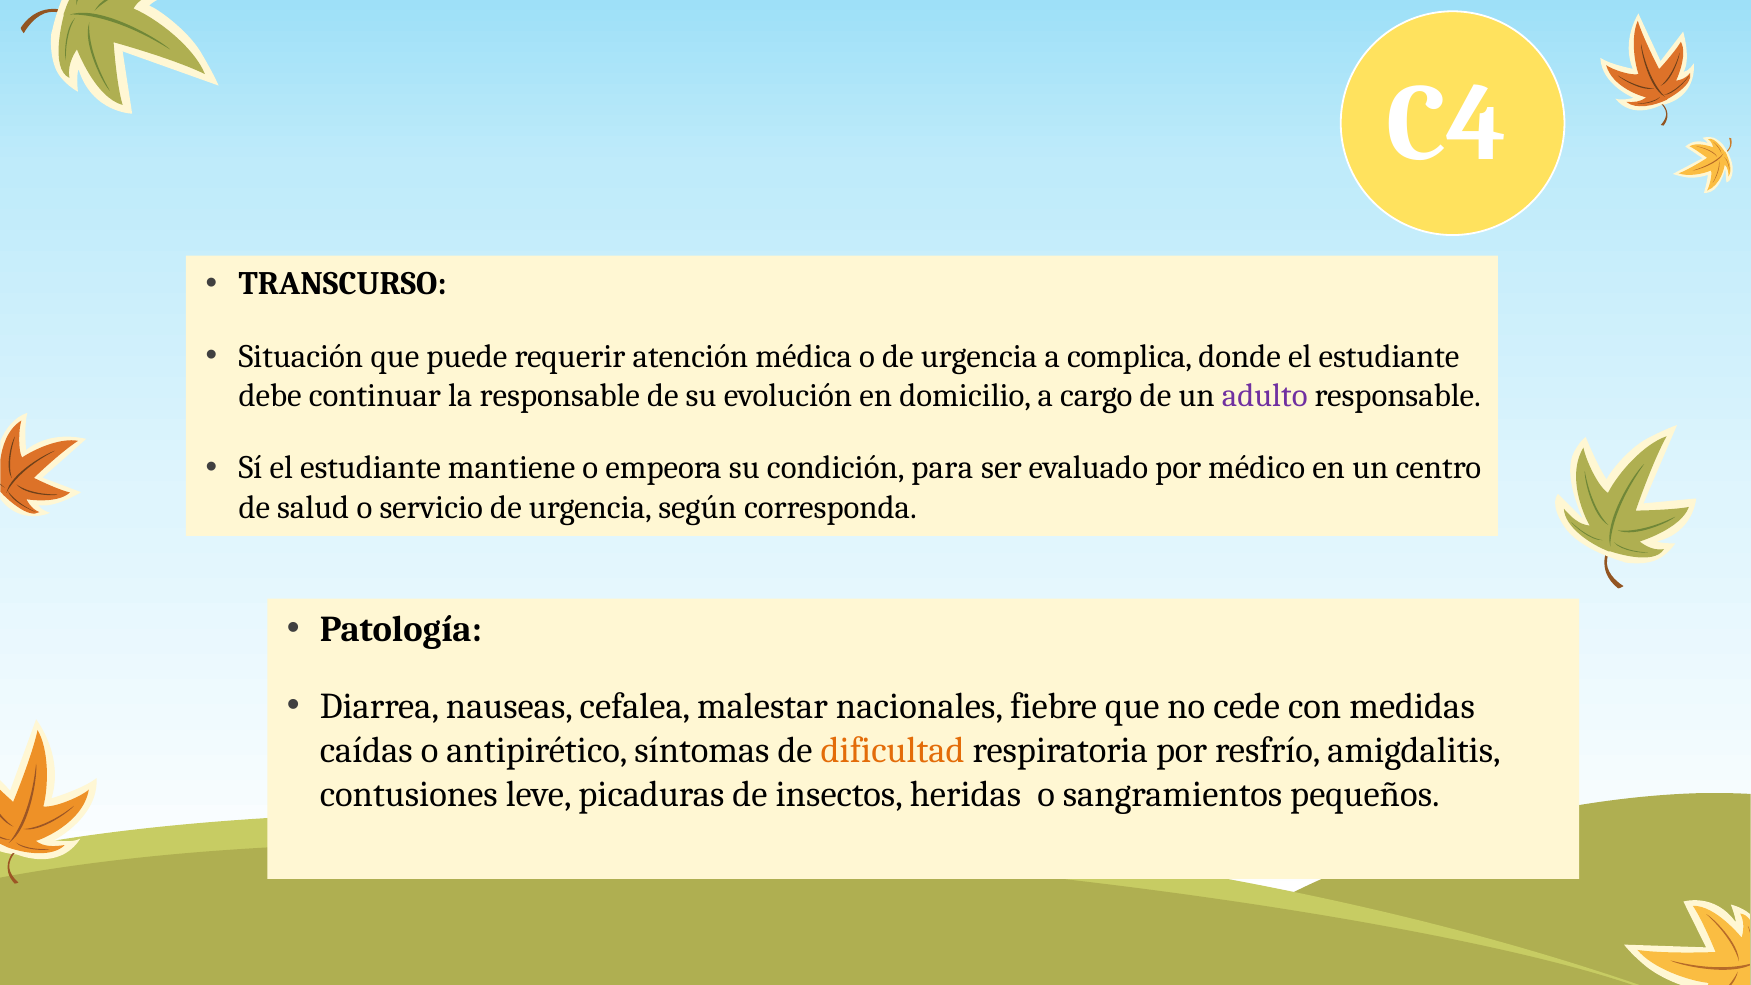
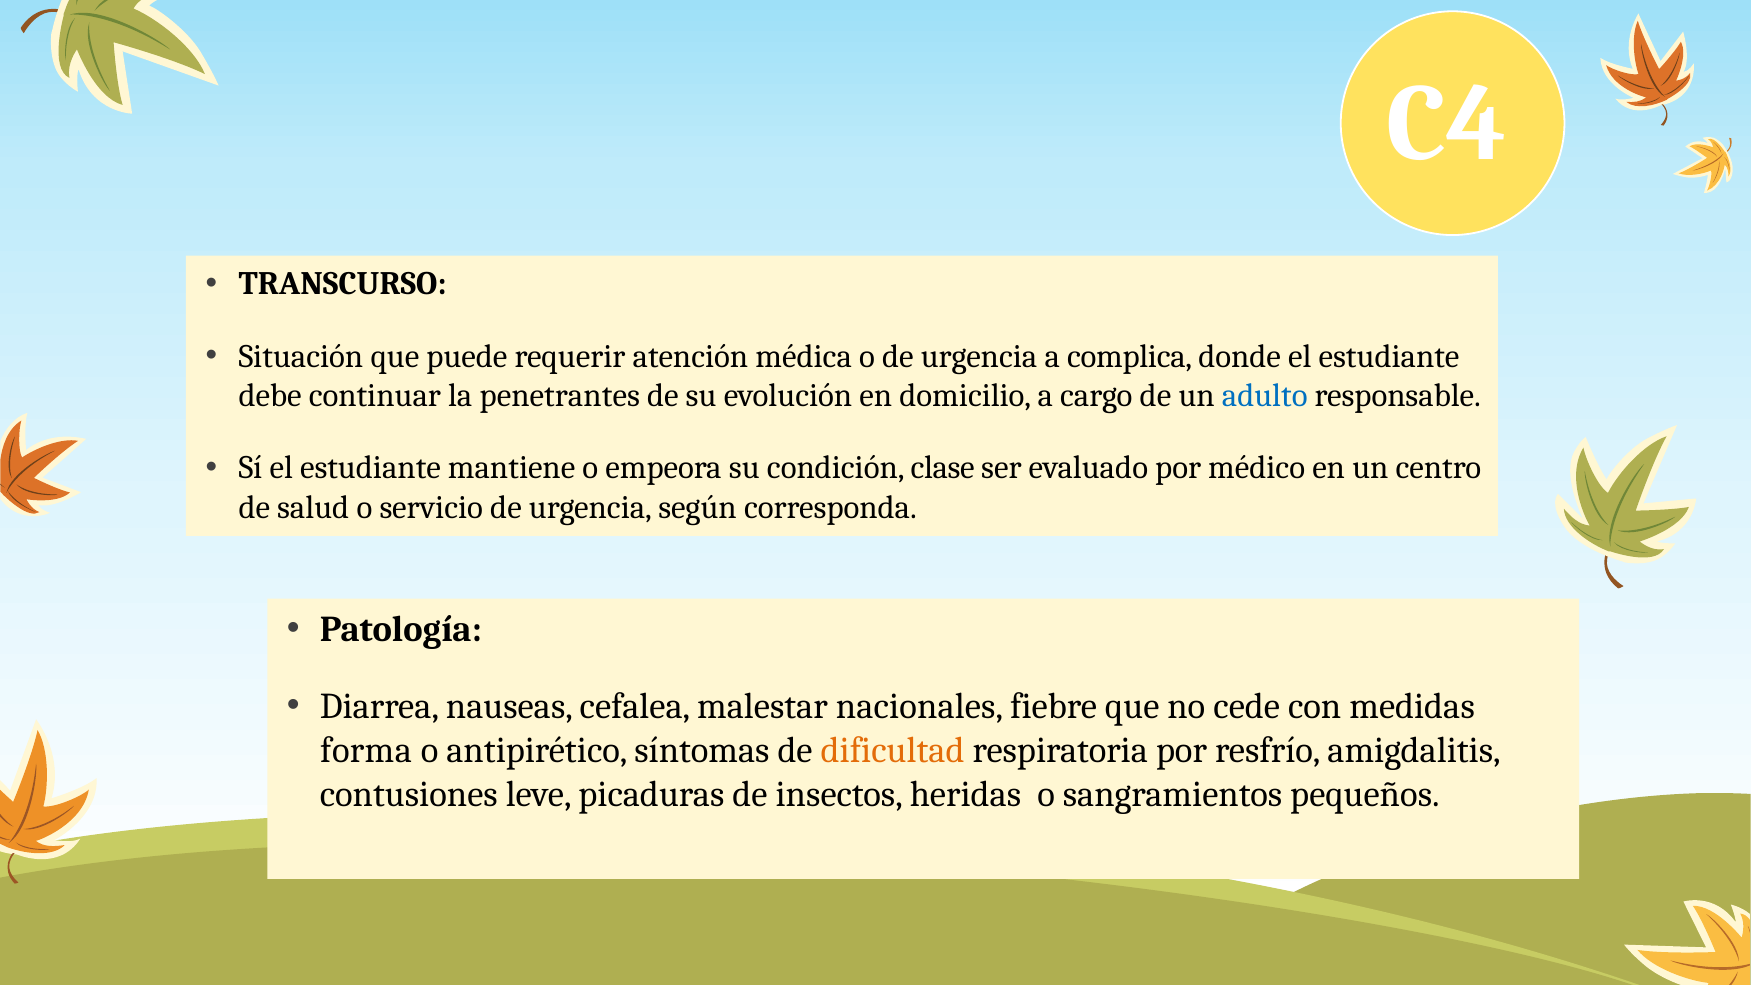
la responsable: responsable -> penetrantes
adulto colour: purple -> blue
para: para -> clase
caídas: caídas -> forma
